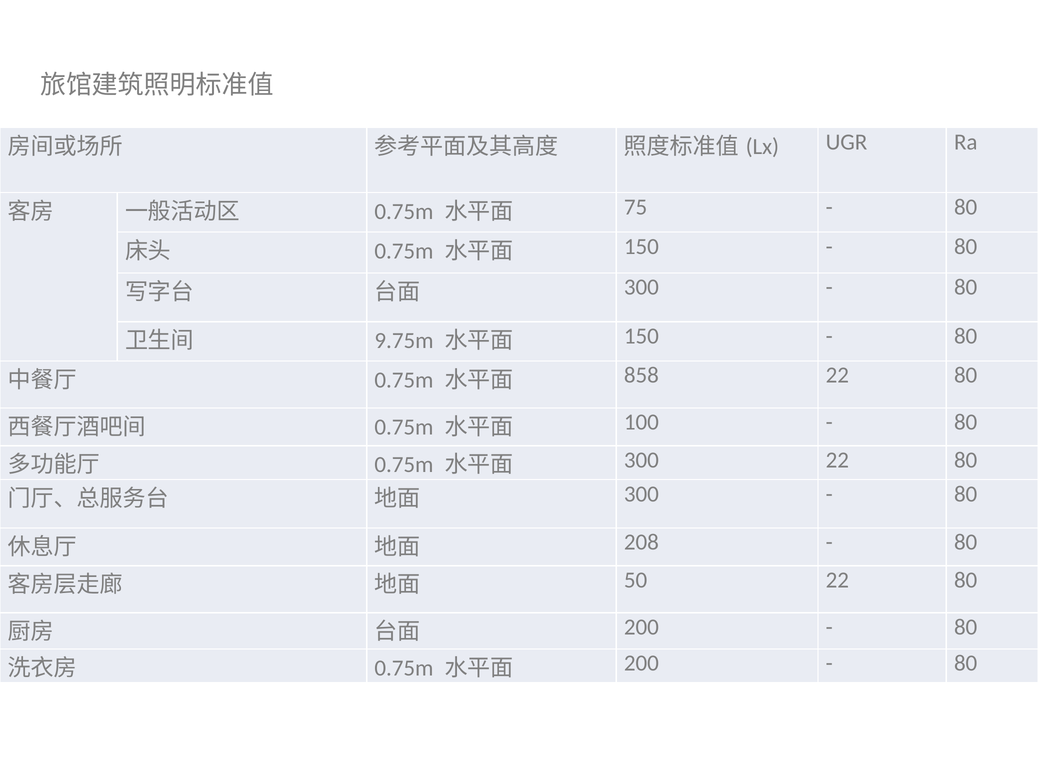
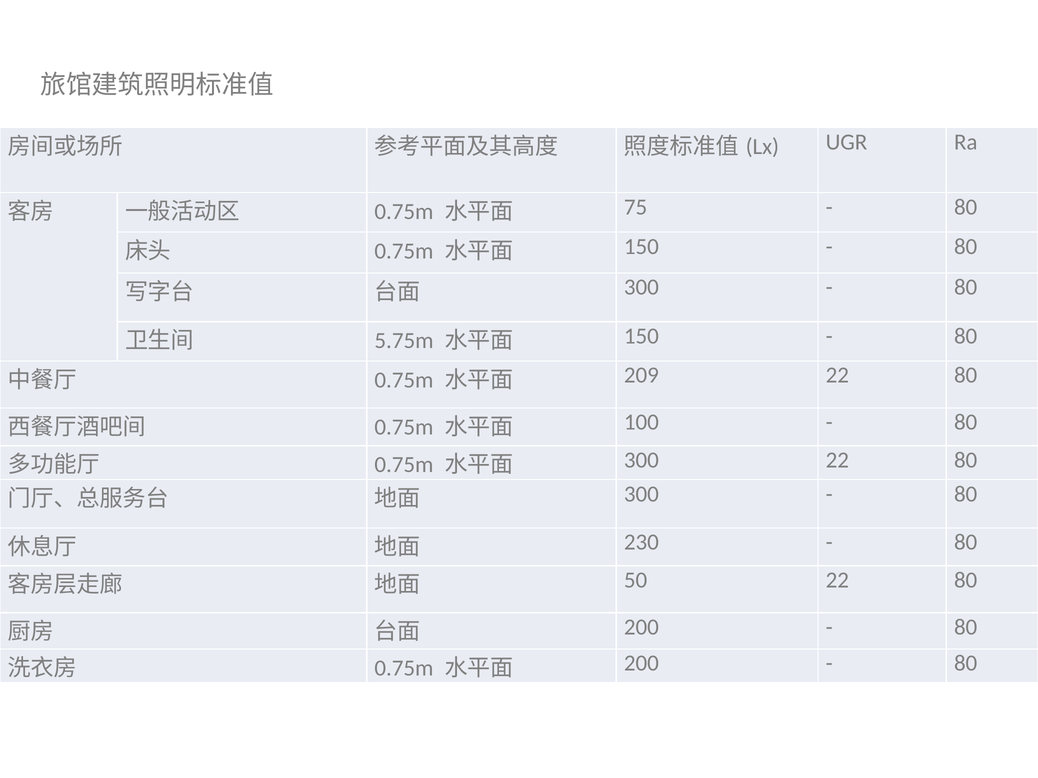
9.75m: 9.75m -> 5.75m
858: 858 -> 209
208: 208 -> 230
